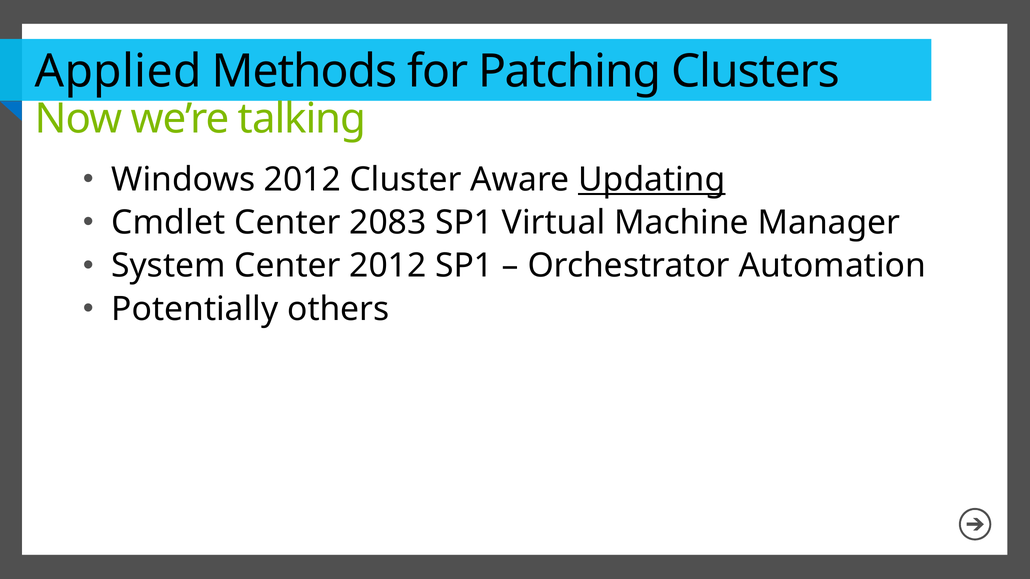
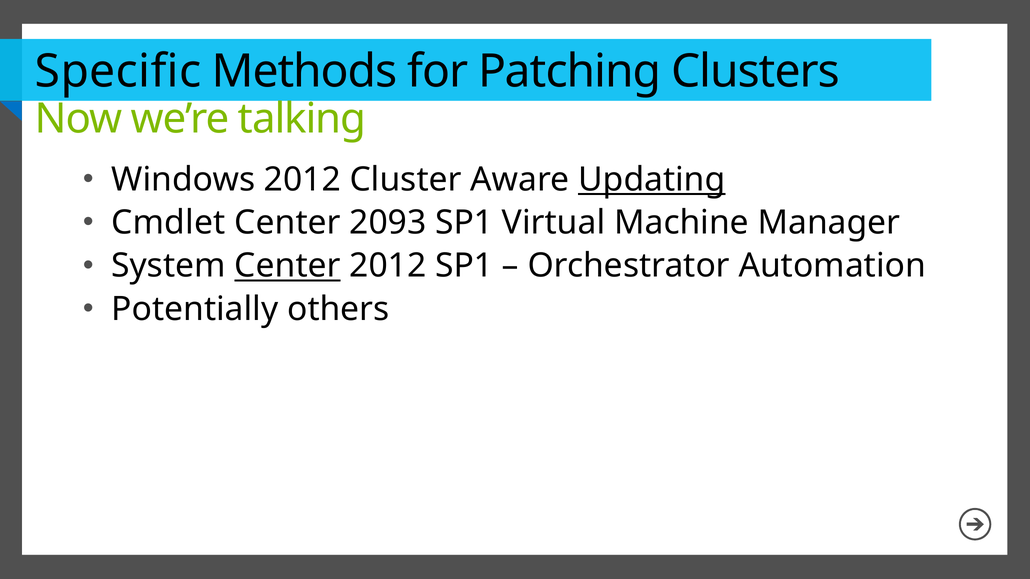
Applied: Applied -> Specific
2083: 2083 -> 2093
Center at (288, 266) underline: none -> present
